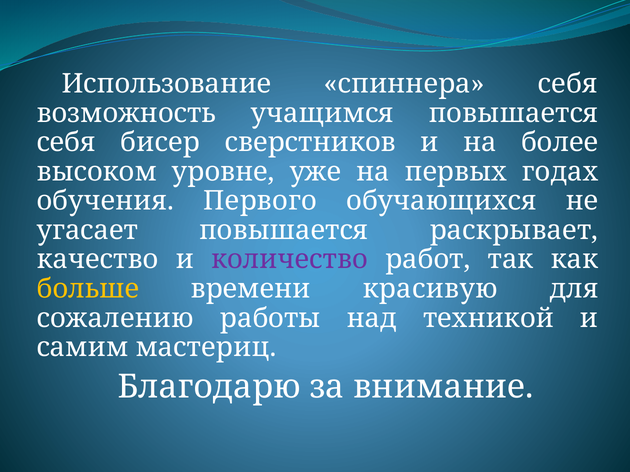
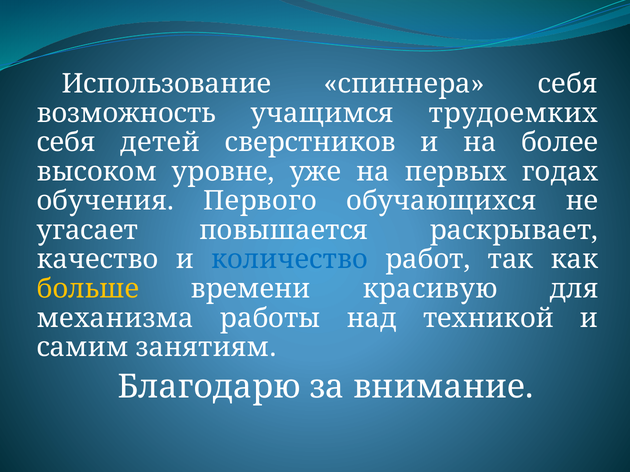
учащимся повышается: повышается -> трудоемких
бисер: бисер -> детей
количество colour: purple -> blue
сожалению: сожалению -> механизма
мастериц: мастериц -> занятиям
